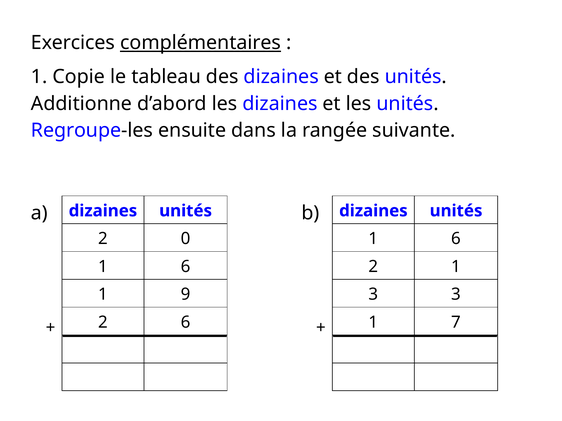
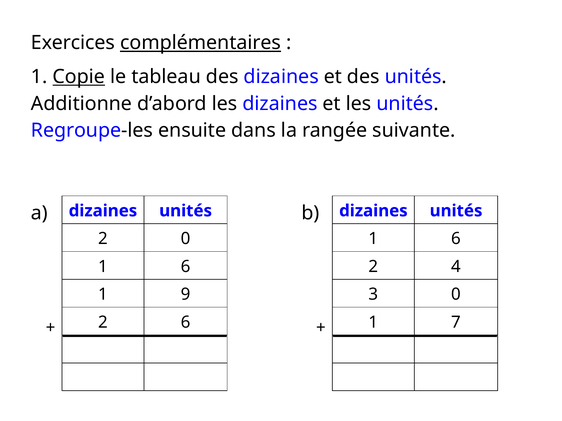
Copie underline: none -> present
2 1: 1 -> 4
3 3: 3 -> 0
